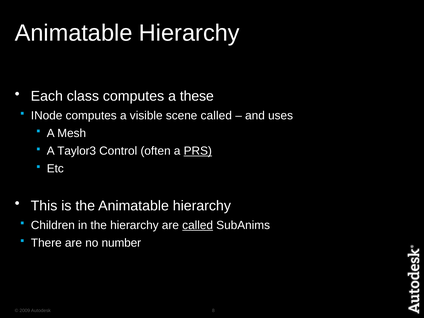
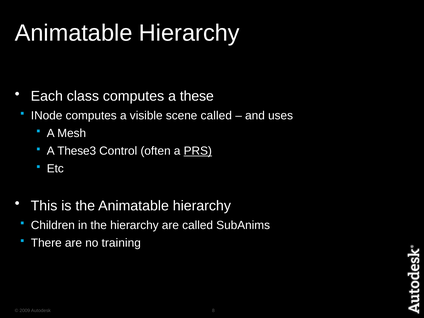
Taylor3: Taylor3 -> These3
called at (198, 225) underline: present -> none
number: number -> training
